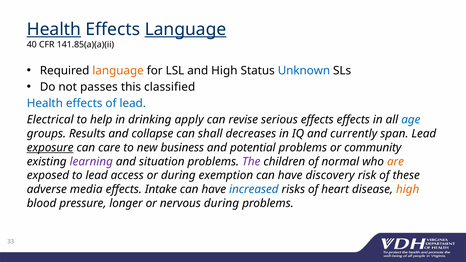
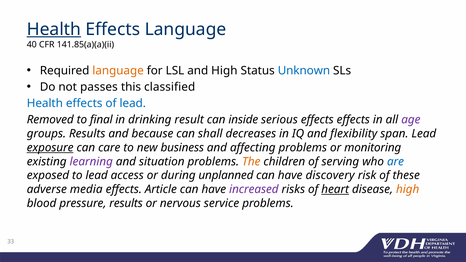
Language at (186, 29) underline: present -> none
Electrical: Electrical -> Removed
help: help -> final
apply: apply -> result
revise: revise -> inside
age colour: blue -> purple
collapse: collapse -> because
currently: currently -> flexibility
potential: potential -> affecting
community: community -> monitoring
The colour: purple -> orange
normal: normal -> serving
are colour: orange -> blue
exemption: exemption -> unplanned
Intake: Intake -> Article
increased colour: blue -> purple
heart underline: none -> present
pressure longer: longer -> results
nervous during: during -> service
